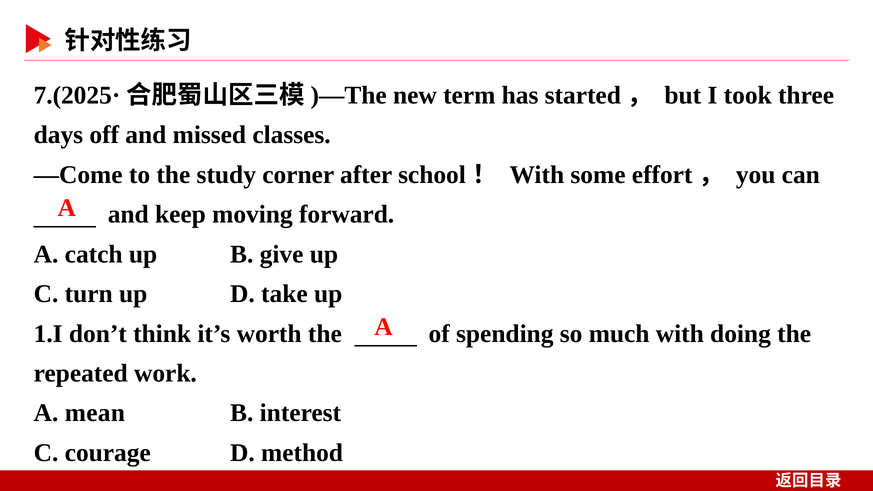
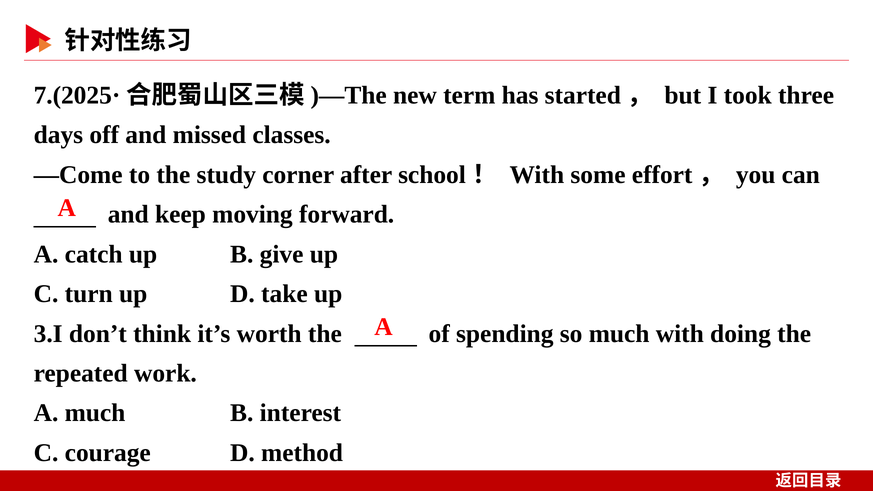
1.I: 1.I -> 3.I
A mean: mean -> much
